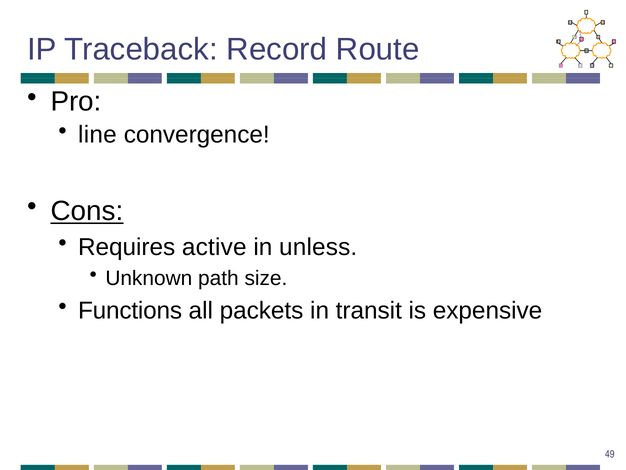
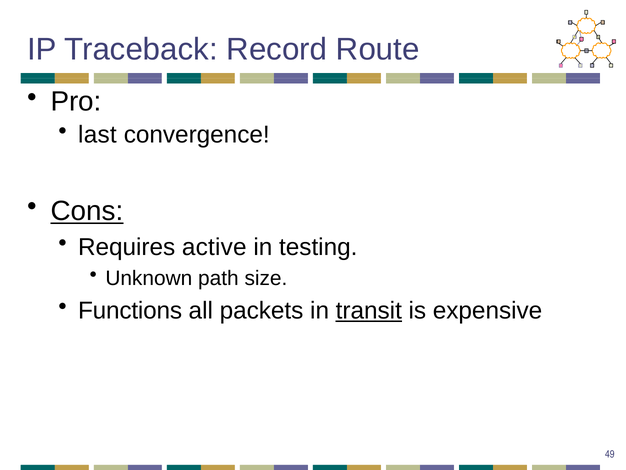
line: line -> last
unless: unless -> testing
transit underline: none -> present
